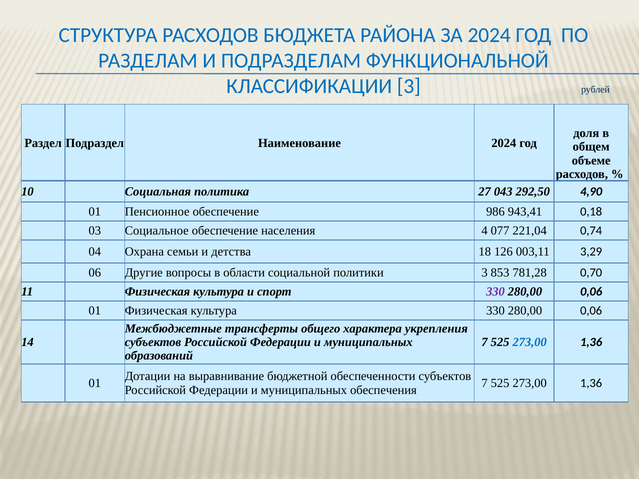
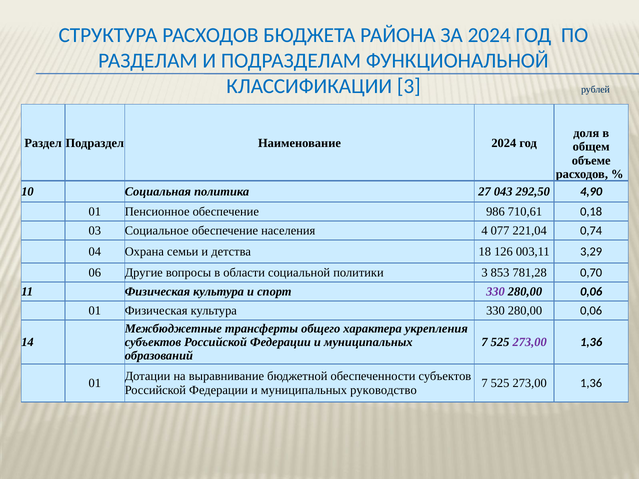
943,41: 943,41 -> 710,61
273,00 at (530, 342) colour: blue -> purple
обеспечения: обеспечения -> руководство
